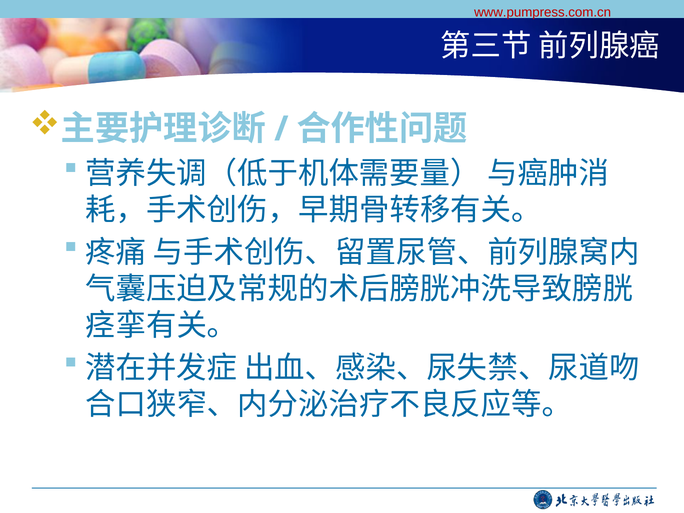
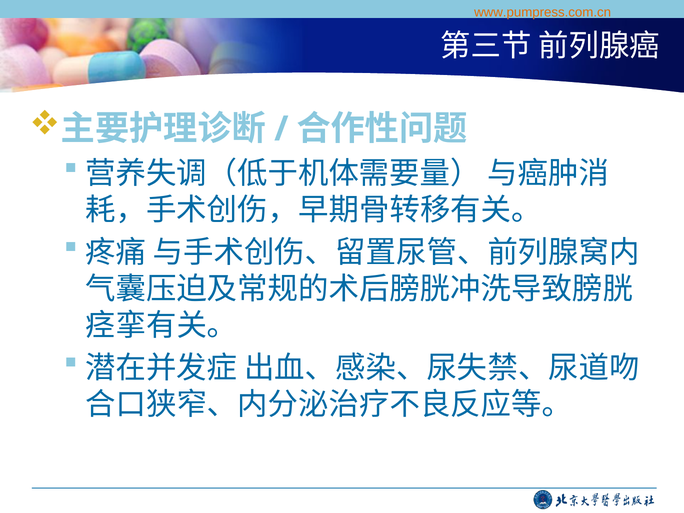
www.pumpress.com.cn colour: red -> orange
